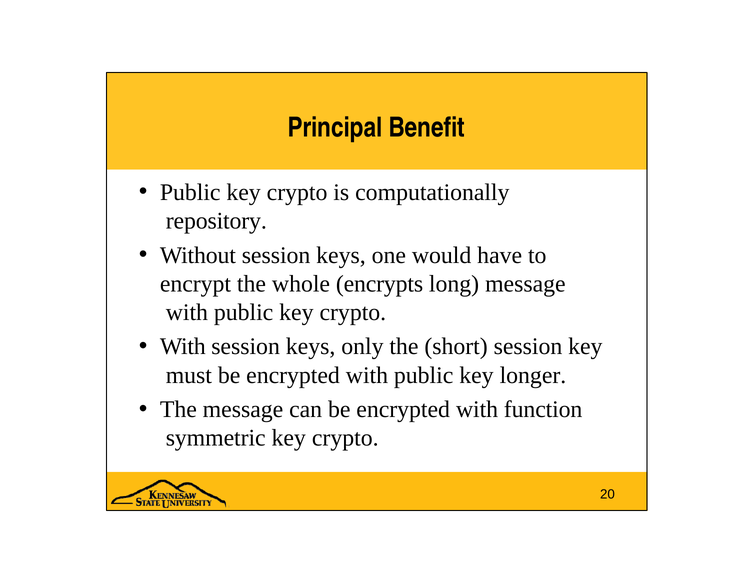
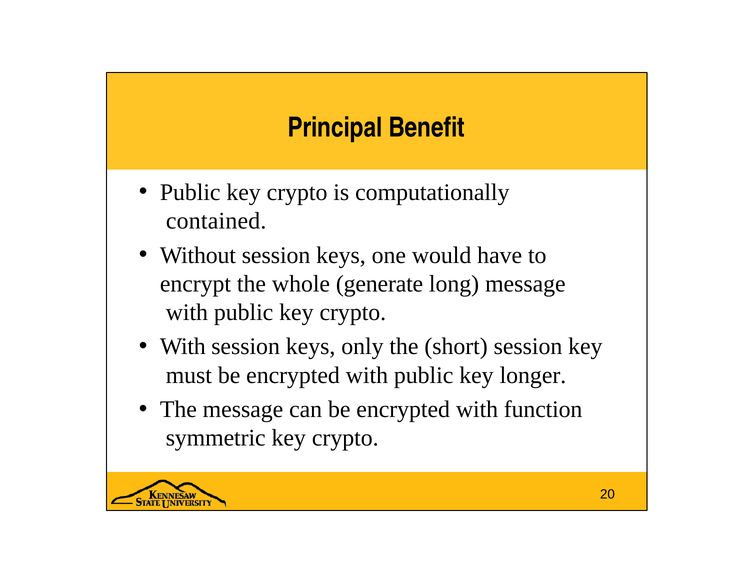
repository: repository -> contained
encrypts: encrypts -> generate
